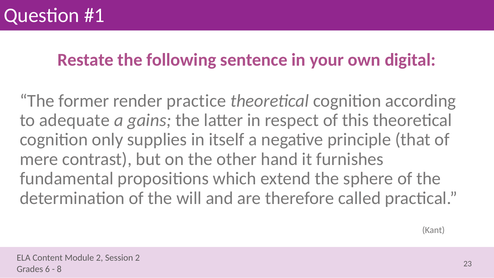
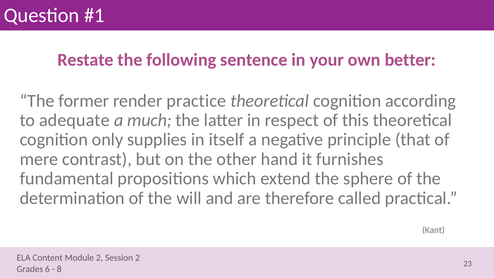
digital: digital -> better
gains: gains -> much
